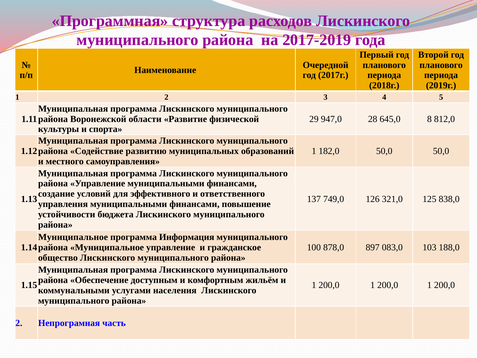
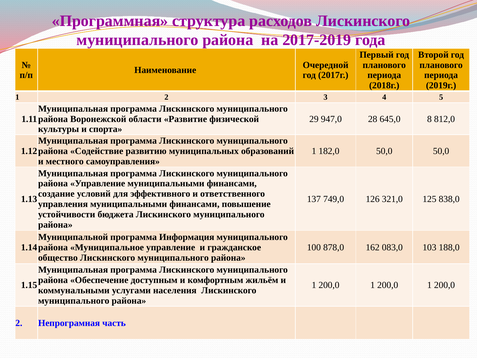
Муниципальное at (73, 237): Муниципальное -> Муниципальной
897: 897 -> 162
